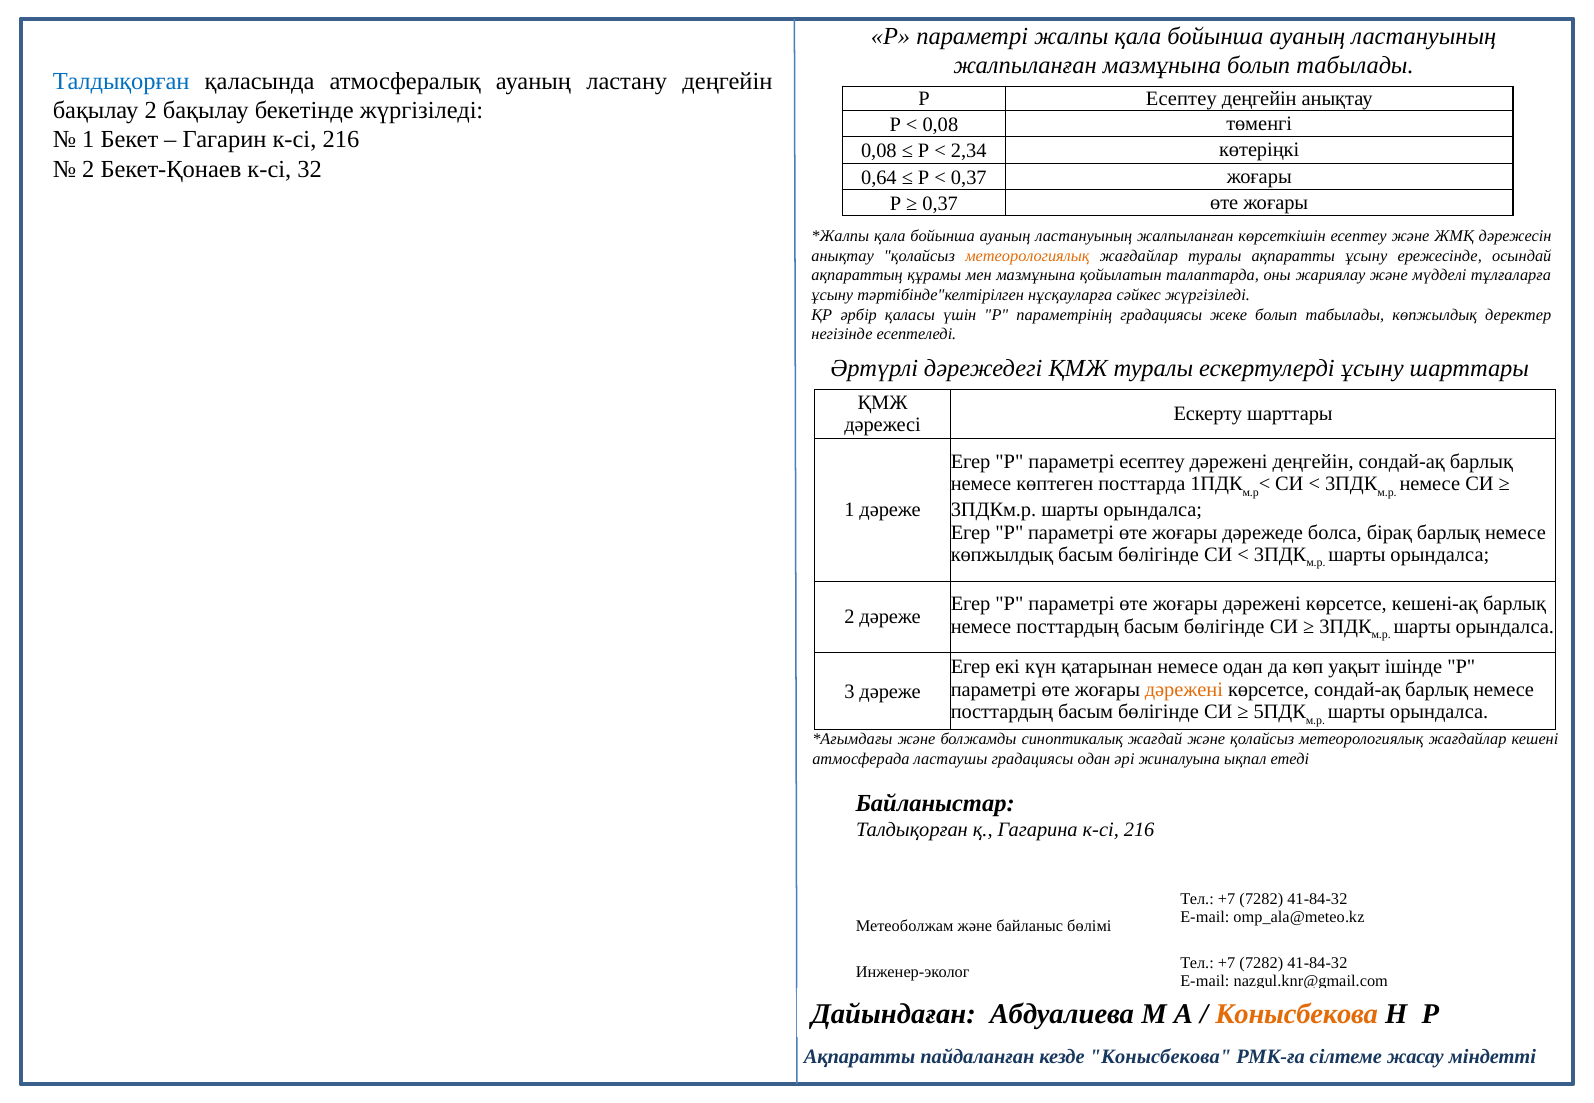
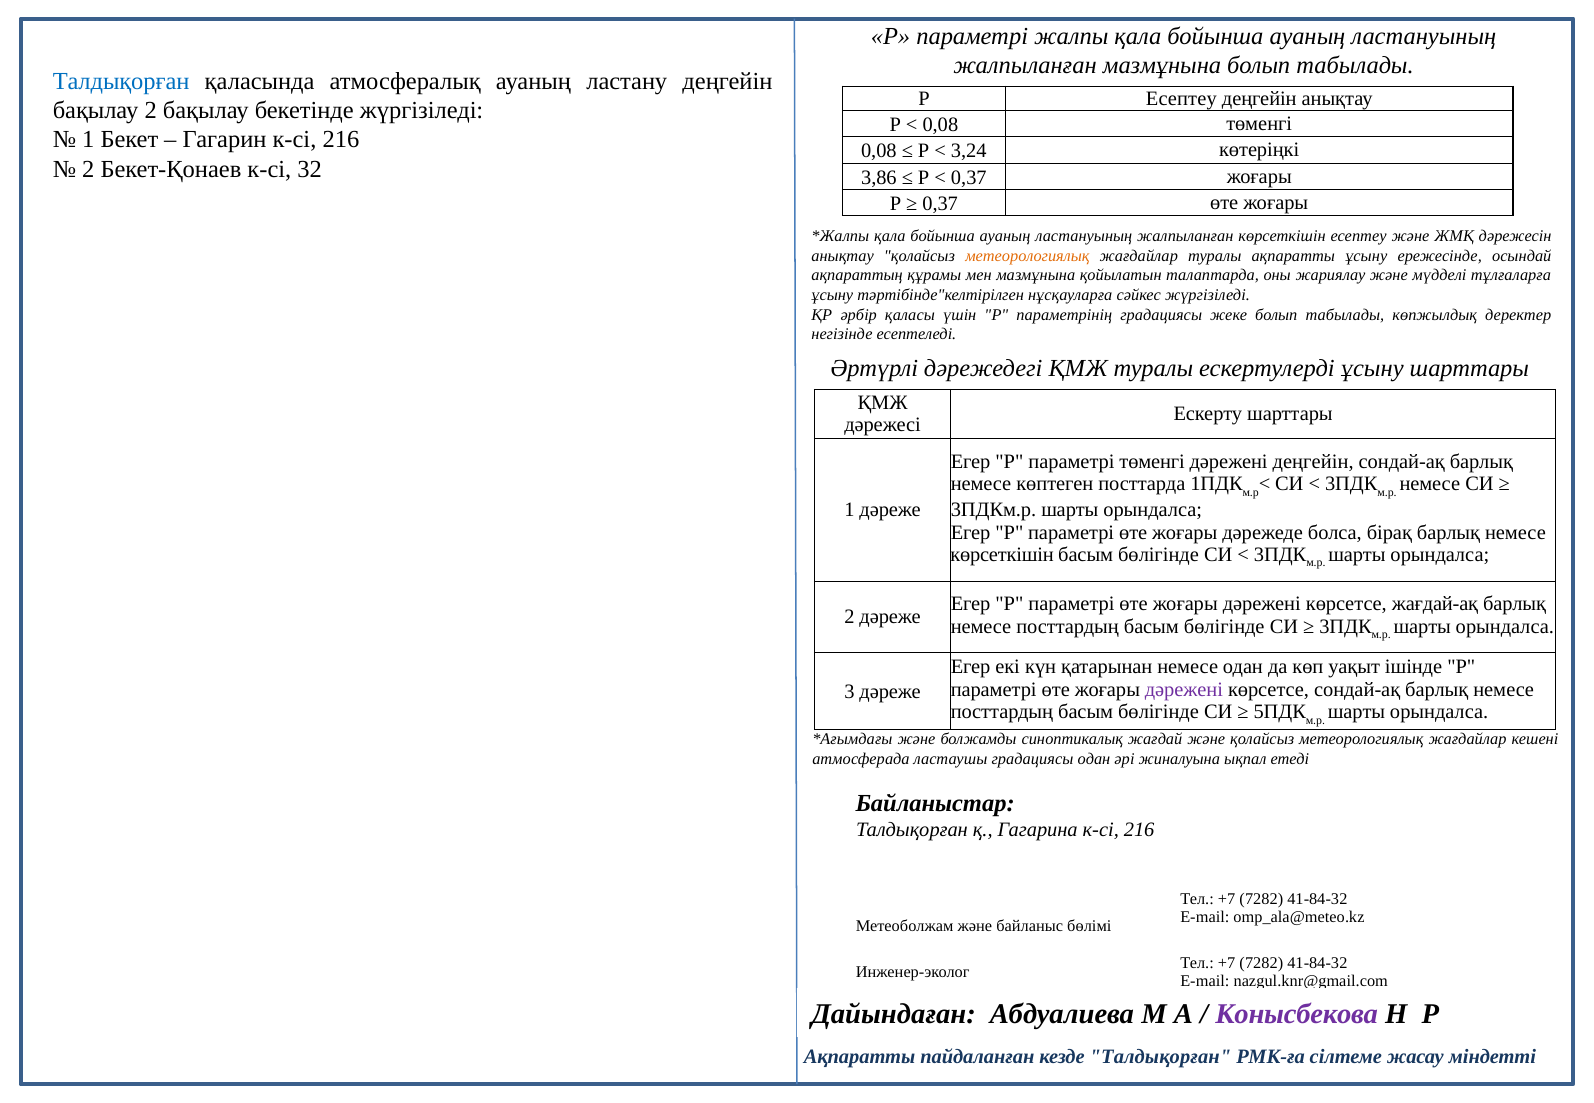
2,34: 2,34 -> 3,24
0,64: 0,64 -> 3,86
параметрі есептеу: есептеу -> төменгі
көпжылдық at (1002, 555): көпжылдық -> көрсеткішін
кешені-ақ: кешені-ақ -> жағдай-ақ
дәрежені at (1184, 690) colour: orange -> purple
Конысбекова at (1297, 1015) colour: orange -> purple
кезде Конысбекова: Конысбекова -> Талдықорған
